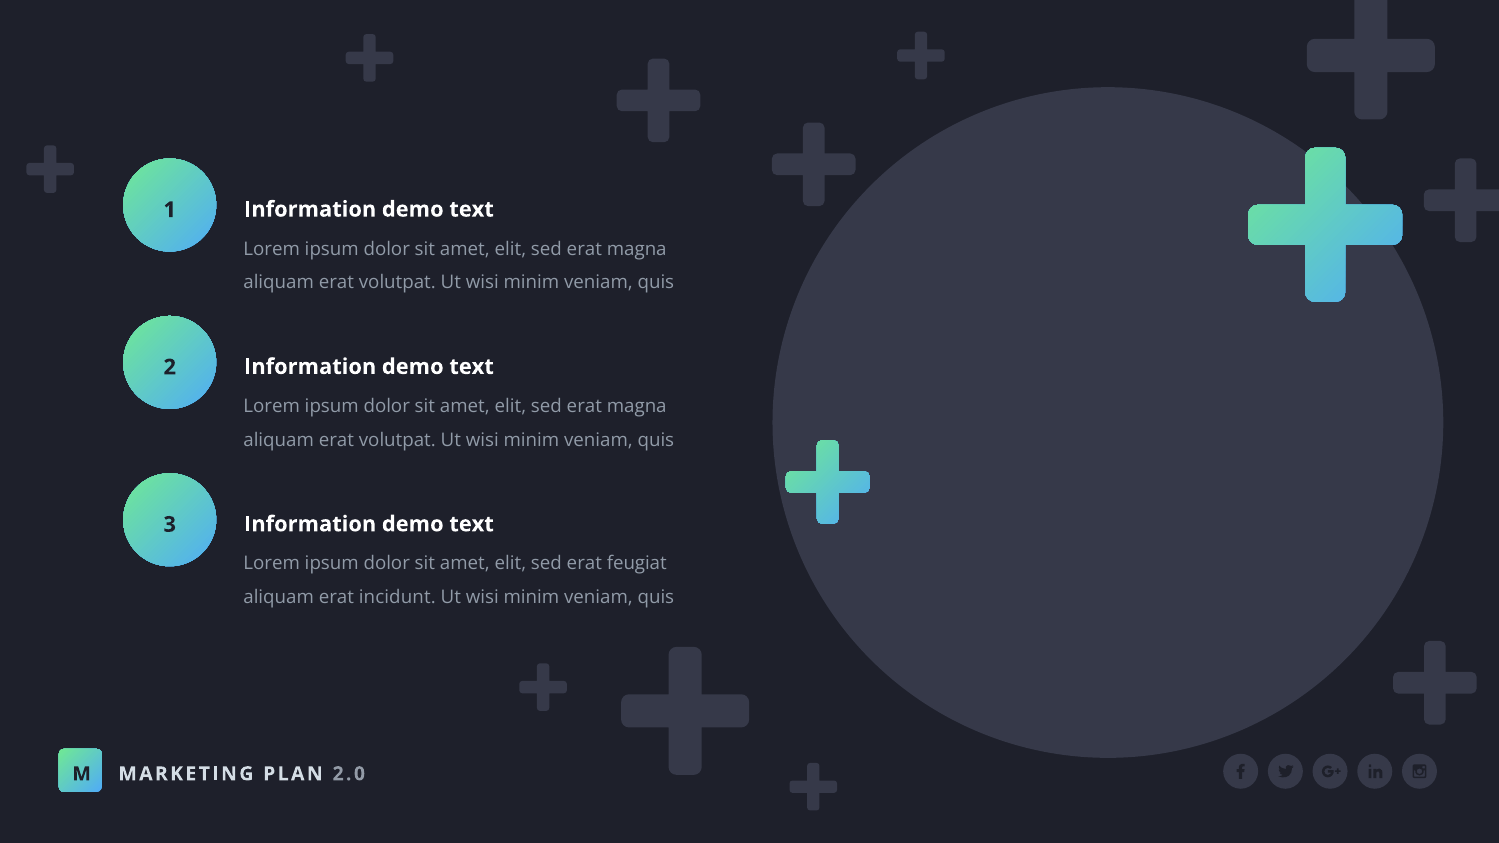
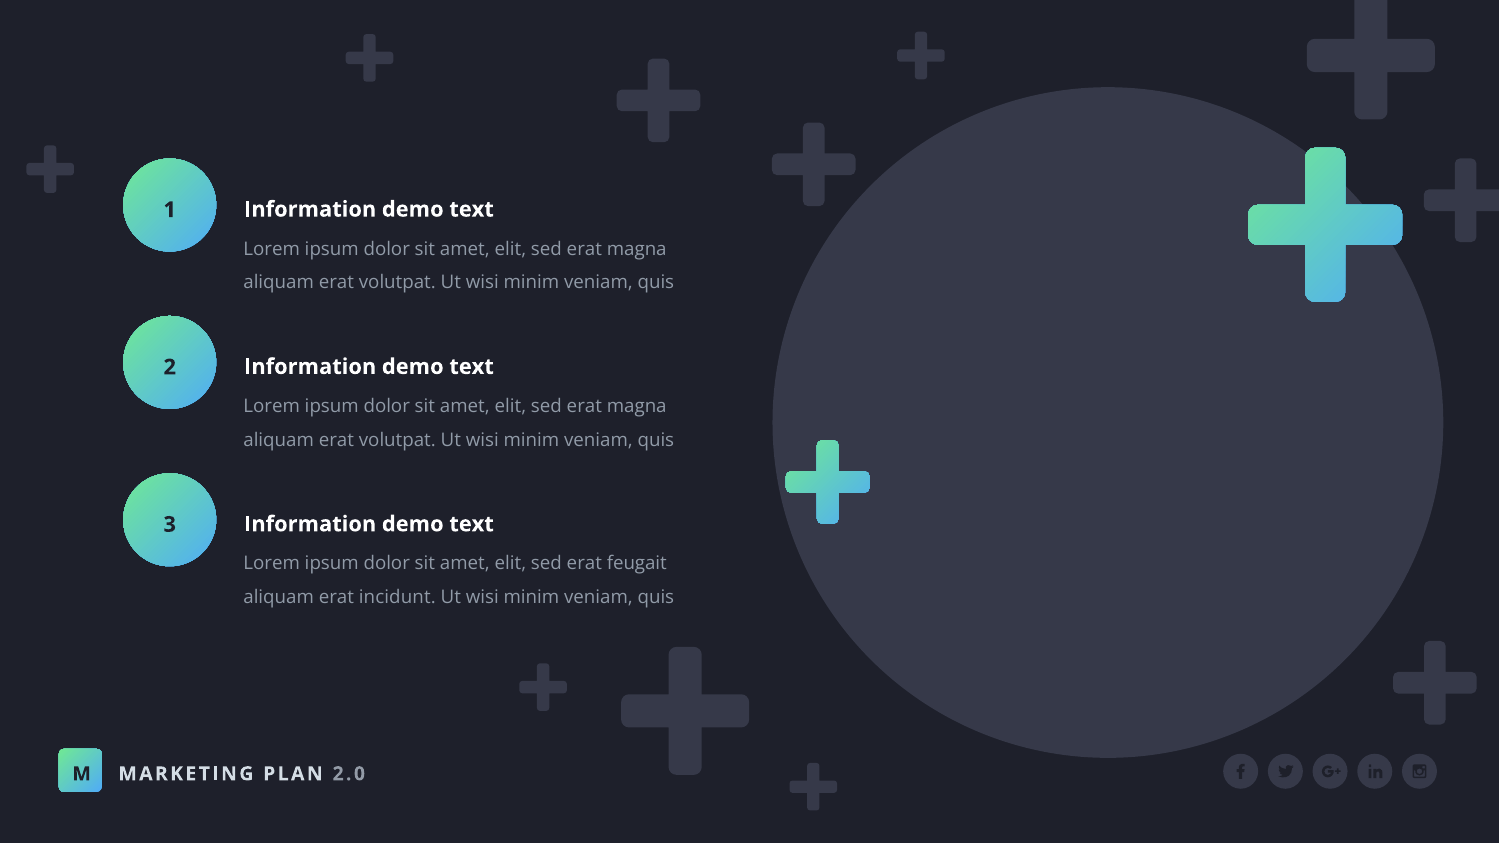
feugiat: feugiat -> feugait
